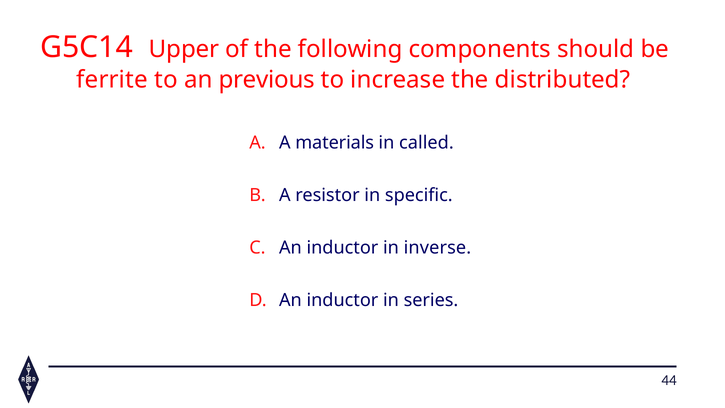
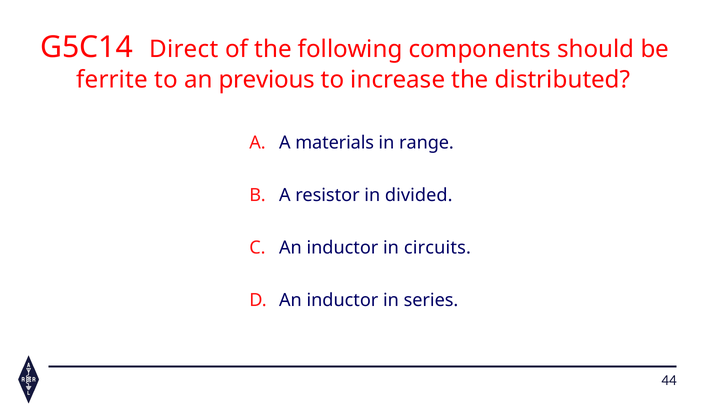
Upper: Upper -> Direct
called: called -> range
specific: specific -> divided
inverse: inverse -> circuits
